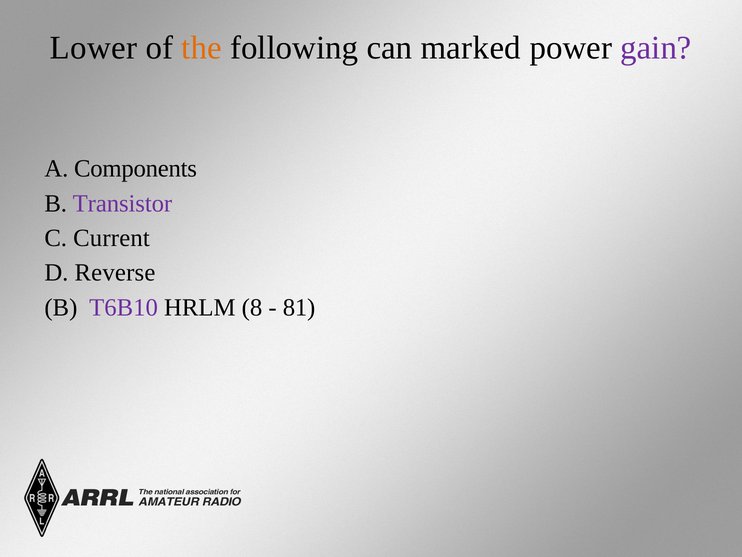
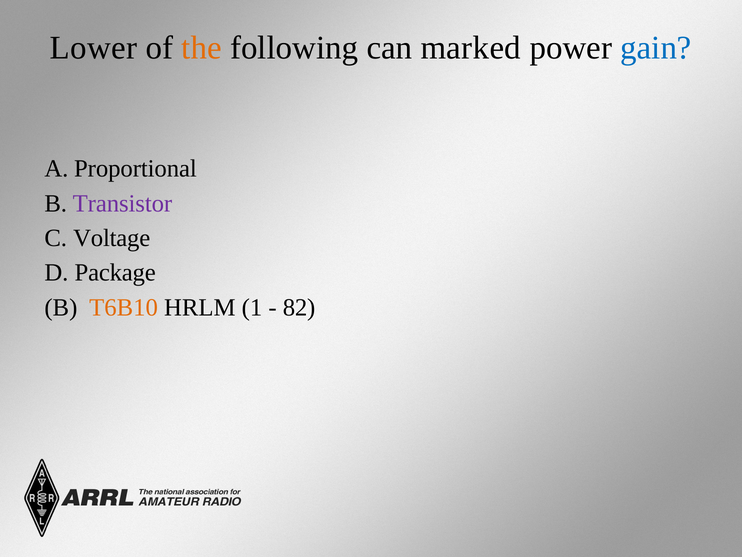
gain colour: purple -> blue
Components: Components -> Proportional
Current: Current -> Voltage
Reverse: Reverse -> Package
T6B10 colour: purple -> orange
8: 8 -> 1
81: 81 -> 82
